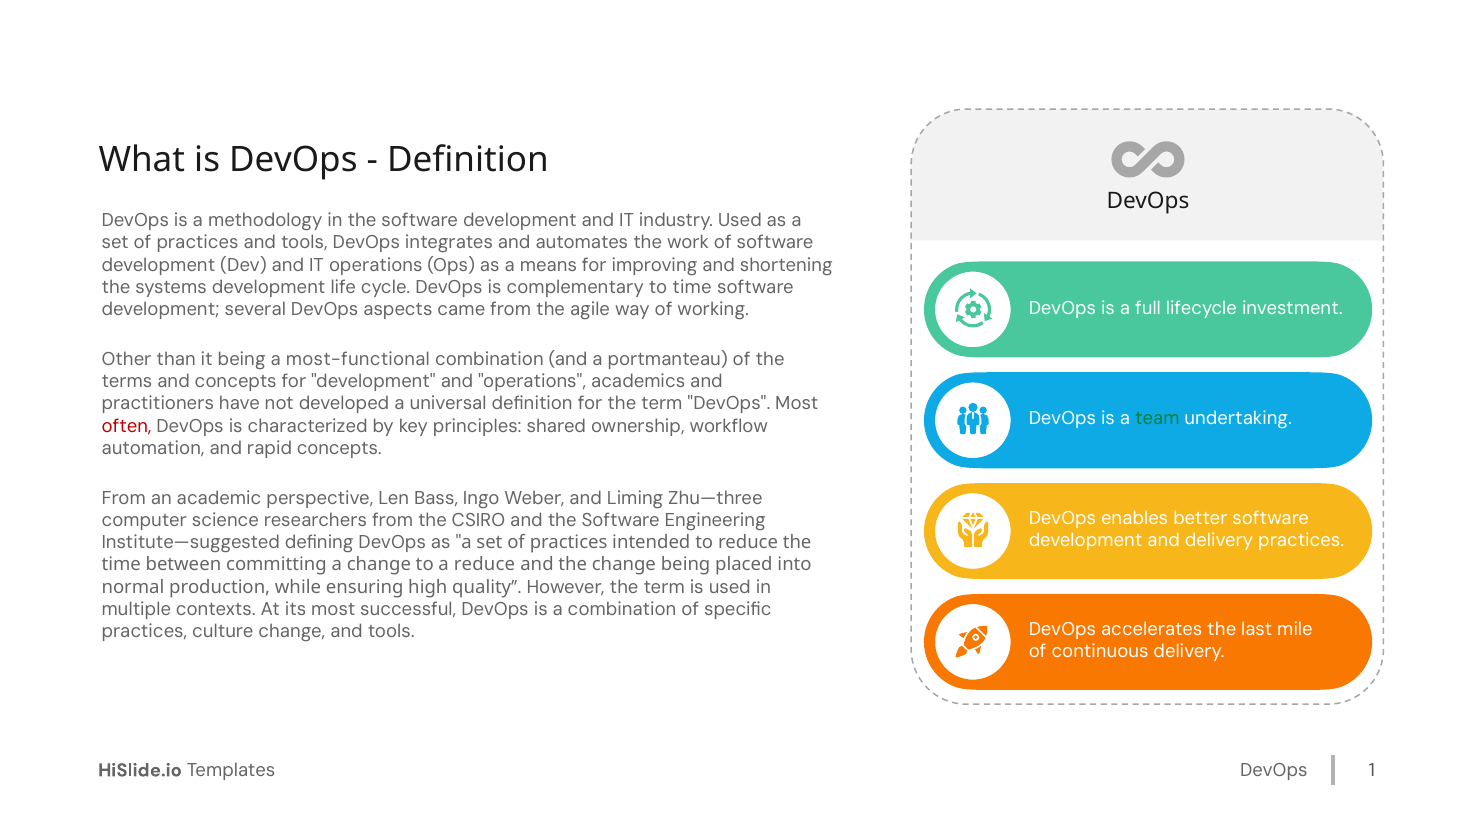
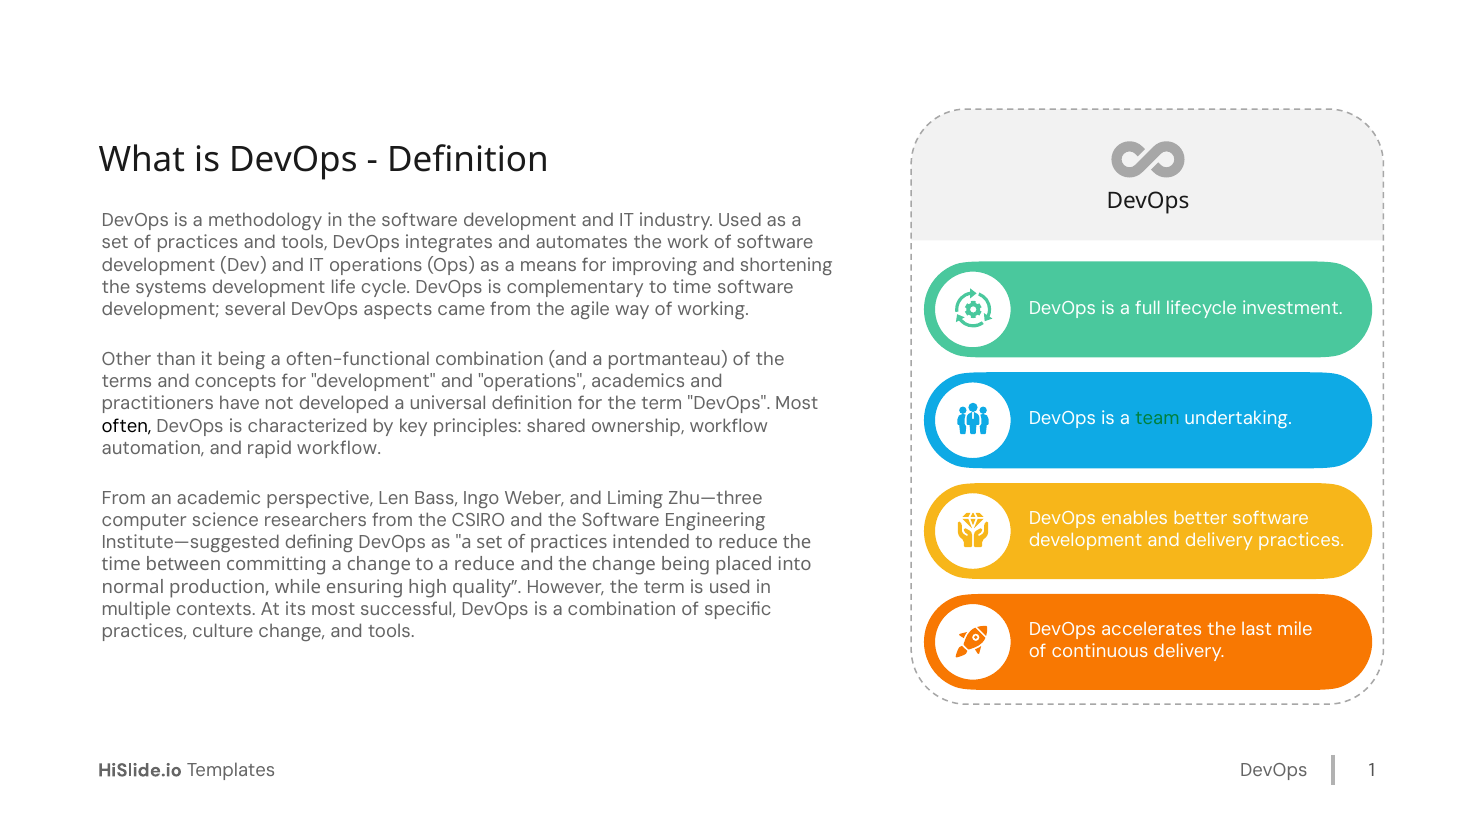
most-functional: most-functional -> often-functional
often colour: red -> black
rapid concepts: concepts -> workflow
